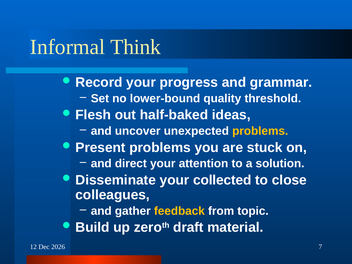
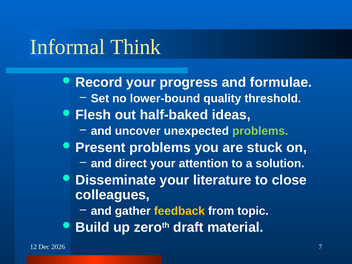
grammar: grammar -> formulae
problems at (260, 131) colour: yellow -> light green
collected: collected -> literature
